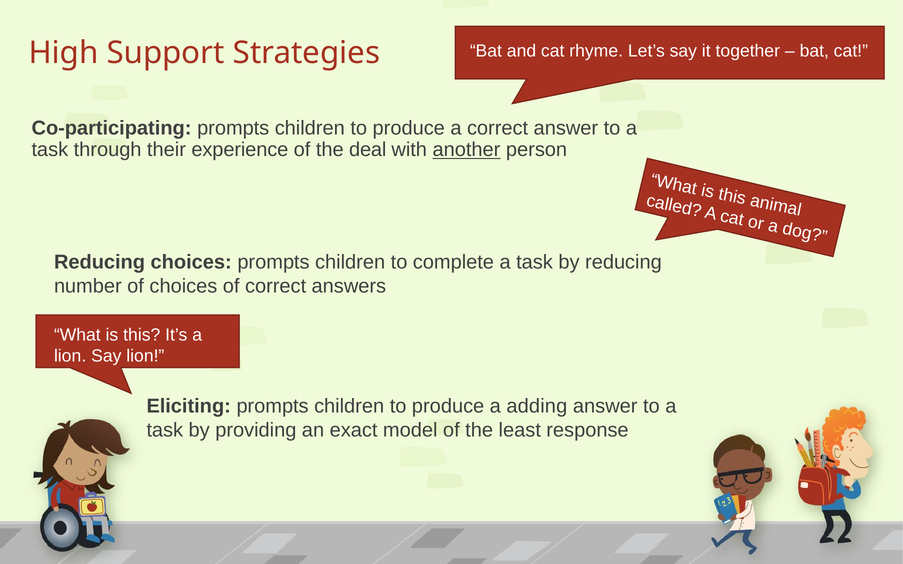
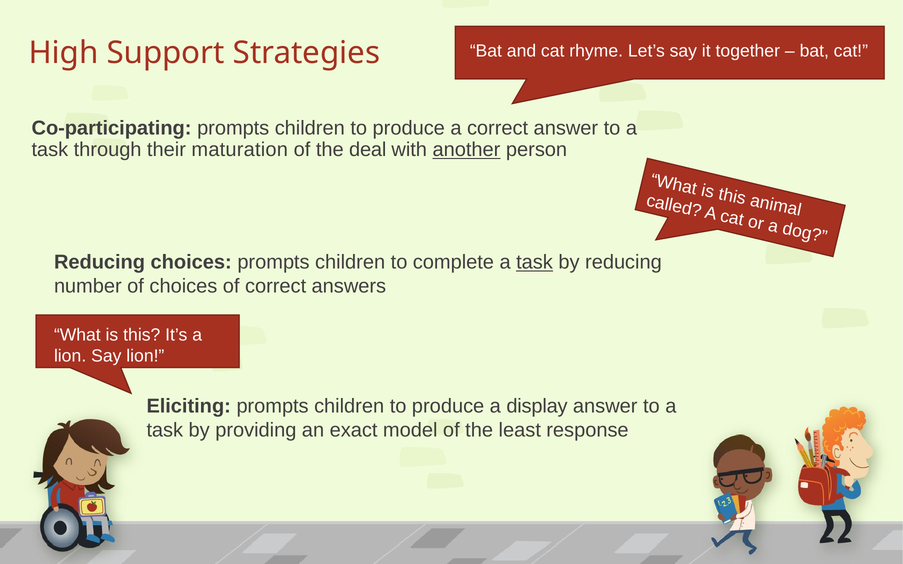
experience: experience -> maturation
task at (535, 262) underline: none -> present
adding: adding -> display
